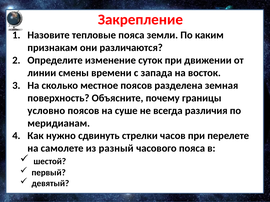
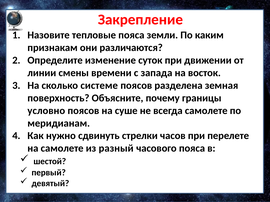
местное: местное -> системе
всегда различия: различия -> самолете
